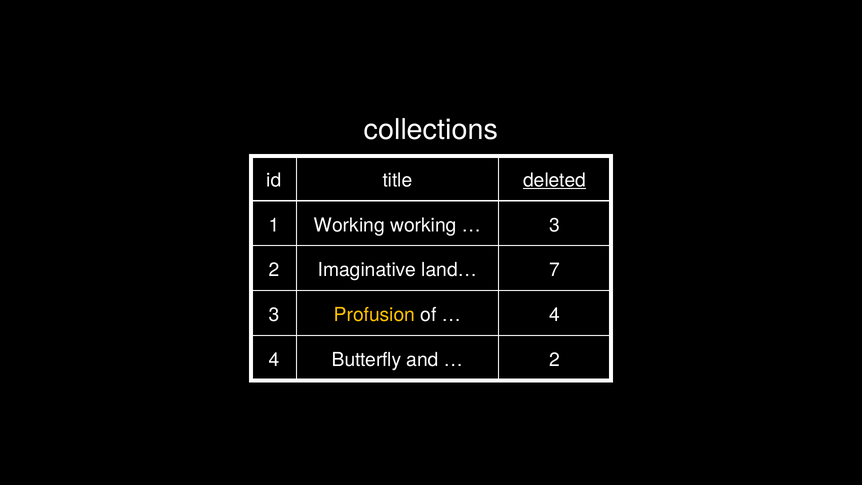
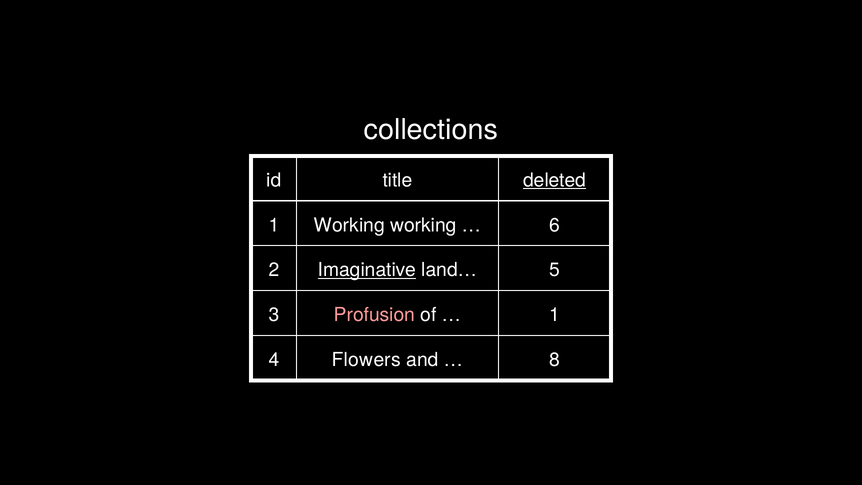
3 at (555, 225): 3 -> 6
Imaginative underline: none -> present
7: 7 -> 5
Profusion colour: yellow -> pink
4 at (555, 315): 4 -> 1
Butterfly: Butterfly -> Flowers
2 at (555, 360): 2 -> 8
